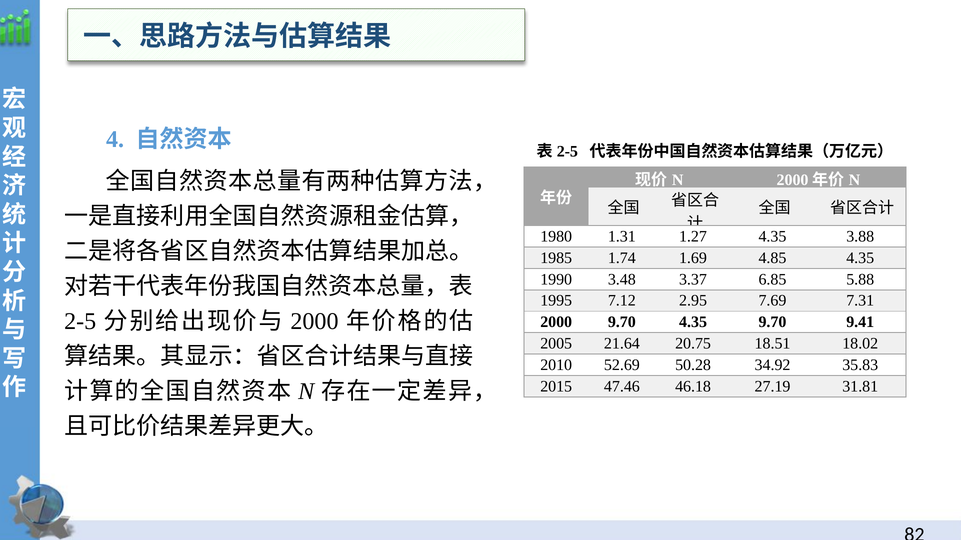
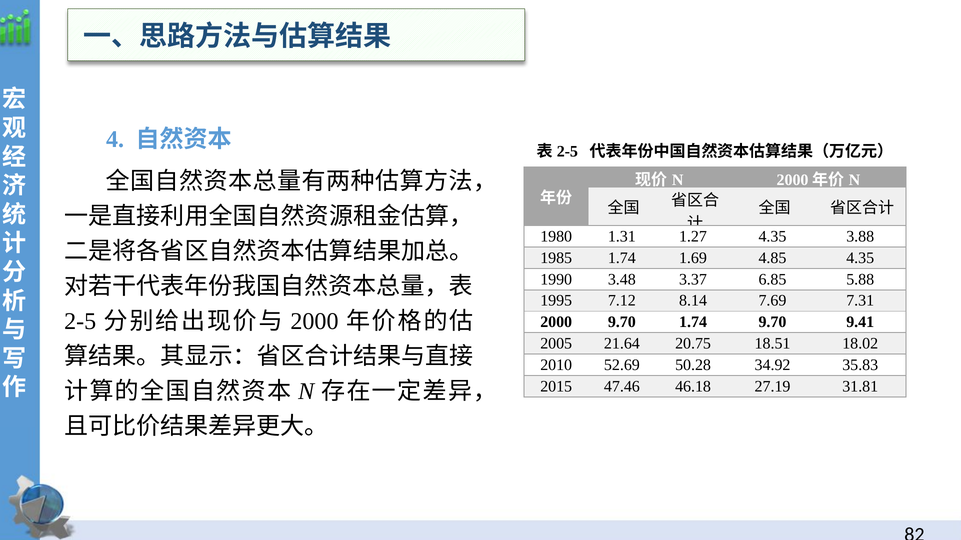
2.95: 2.95 -> 8.14
9.70 4.35: 4.35 -> 1.74
